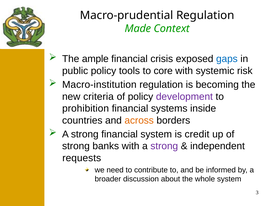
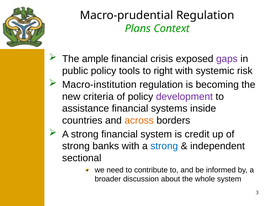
Made: Made -> Plans
gaps colour: blue -> purple
core: core -> right
prohibition: prohibition -> assistance
strong at (164, 146) colour: purple -> blue
requests: requests -> sectional
